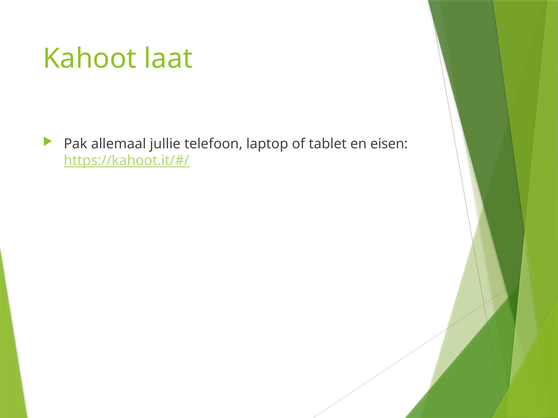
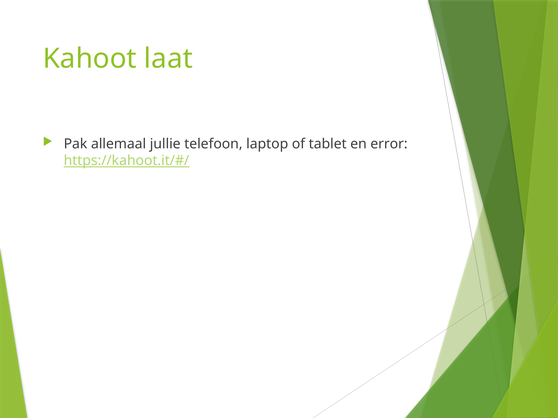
eisen: eisen -> error
